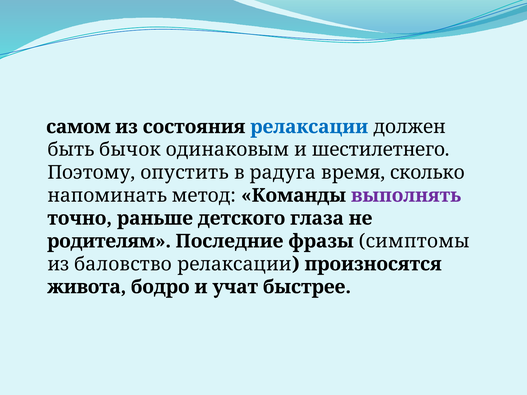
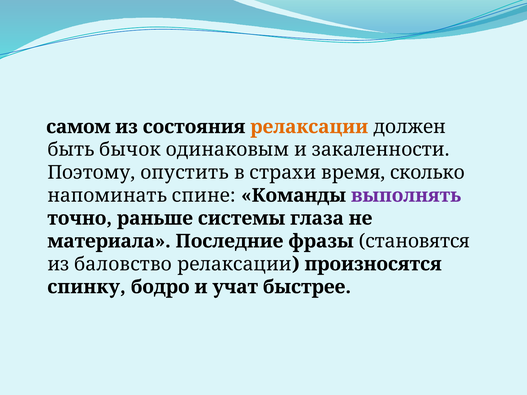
релаксации at (309, 127) colour: blue -> orange
шестилетнего: шестилетнего -> закаленности
радуга: радуга -> страхи
метод: метод -> спине
детского: детского -> системы
родителям: родителям -> материала
симптомы: симптомы -> становятся
живота: живота -> спинку
